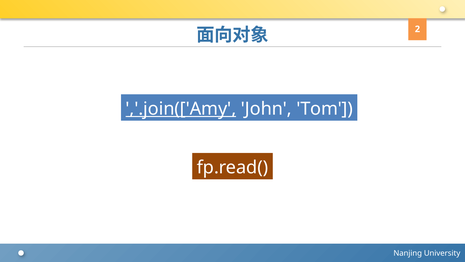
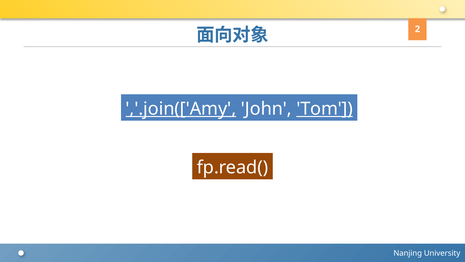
Tom underline: none -> present
